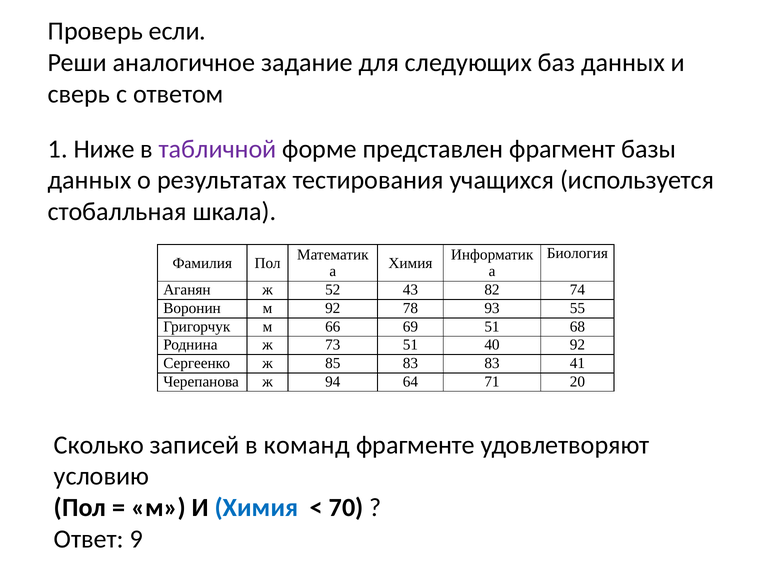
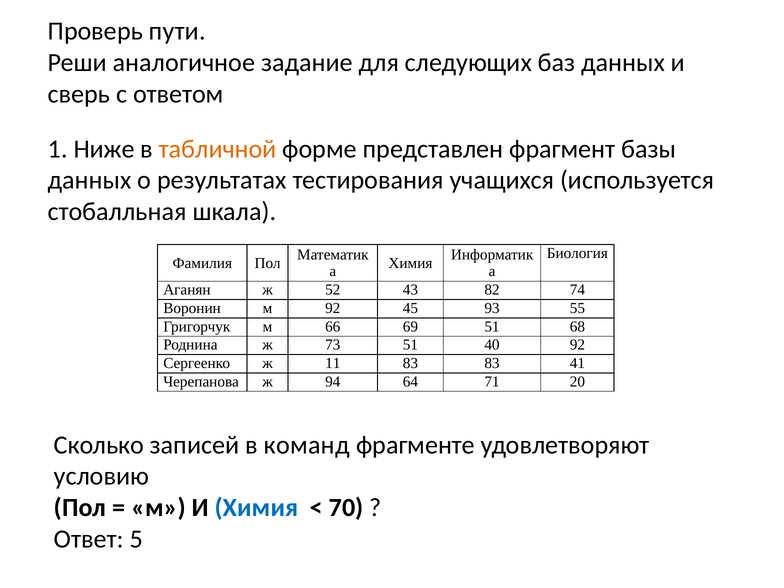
если: если -> пути
табличной colour: purple -> orange
78: 78 -> 45
85: 85 -> 11
9: 9 -> 5
